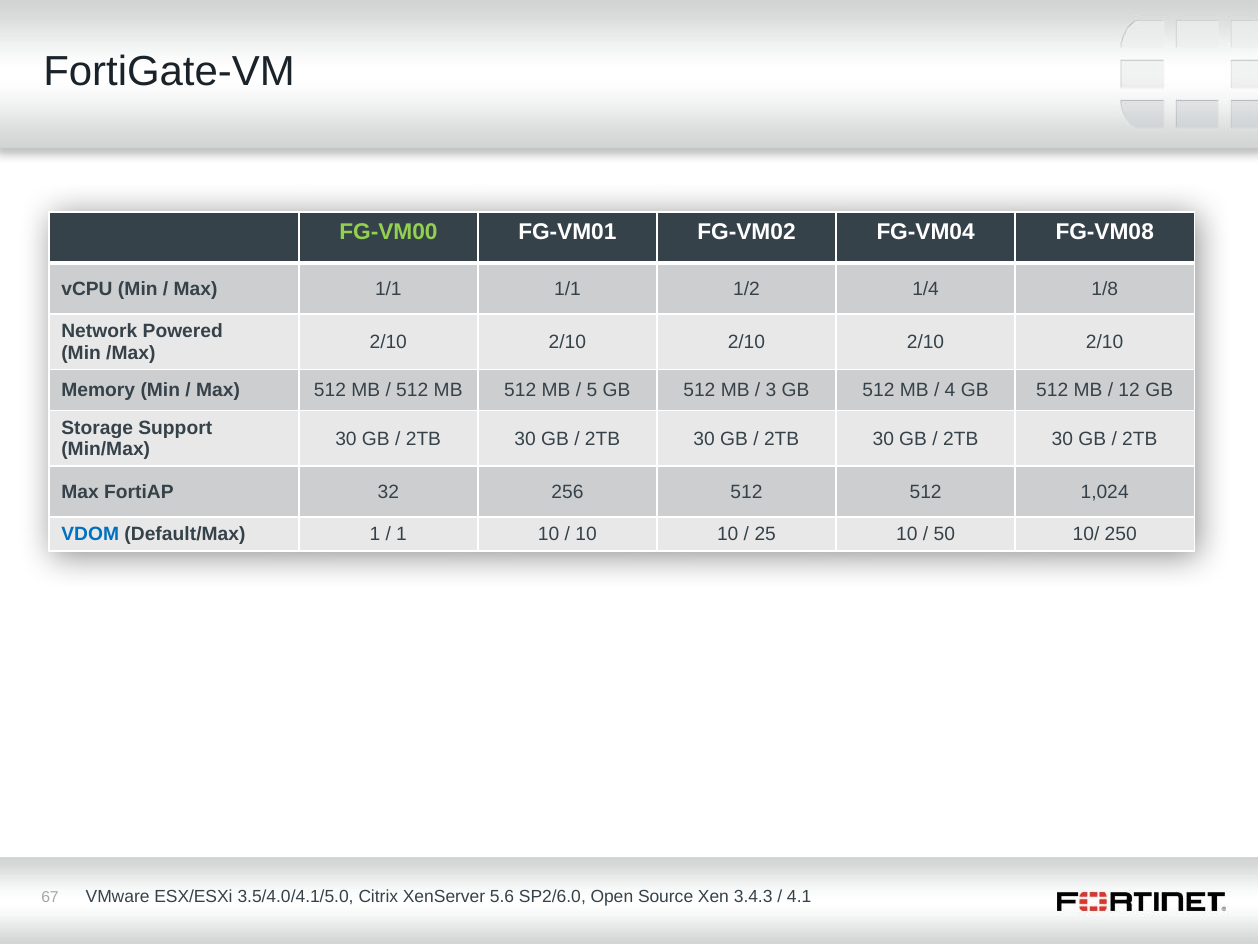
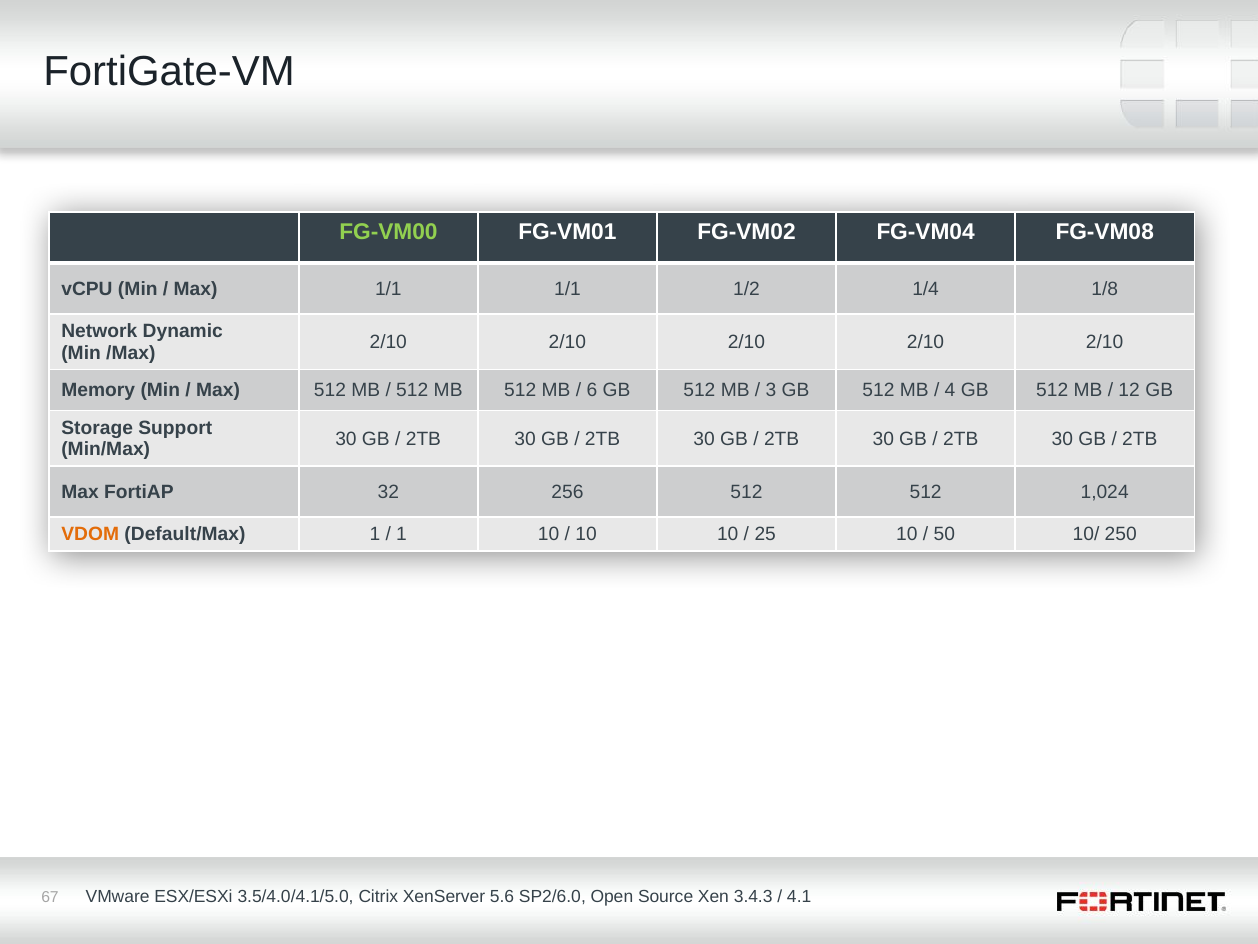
Powered: Powered -> Dynamic
5: 5 -> 6
VDOM colour: blue -> orange
